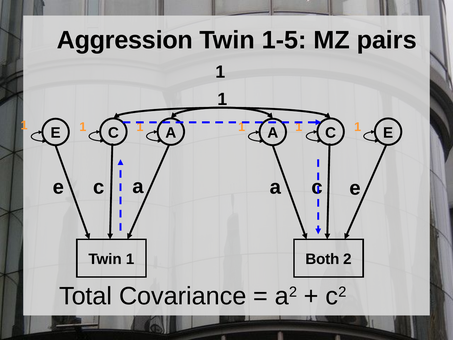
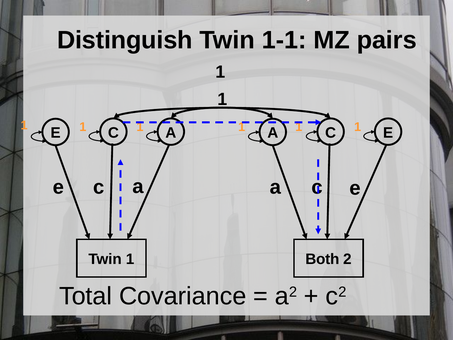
Aggression: Aggression -> Distinguish
1-5: 1-5 -> 1-1
